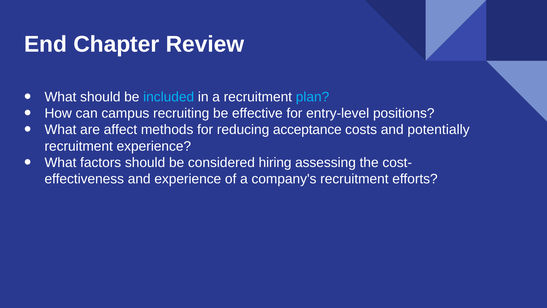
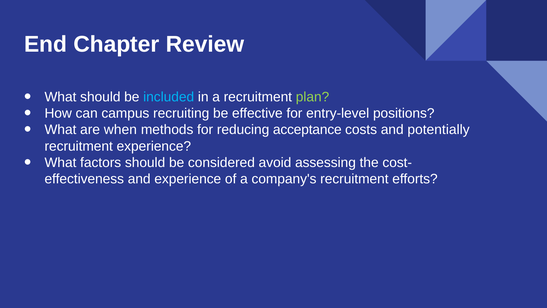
plan colour: light blue -> light green
affect: affect -> when
hiring: hiring -> avoid
